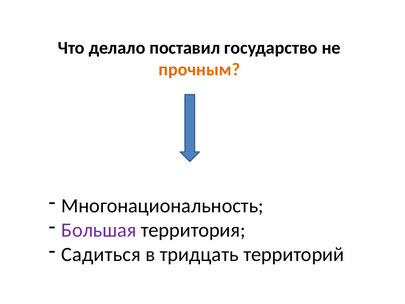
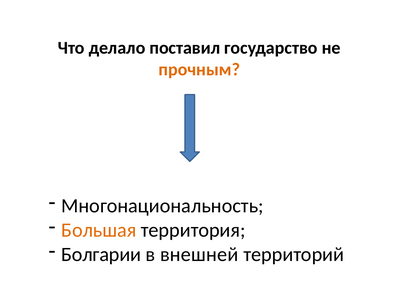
Большая colour: purple -> orange
Садиться: Садиться -> Болгарии
тридцать: тридцать -> внешней
